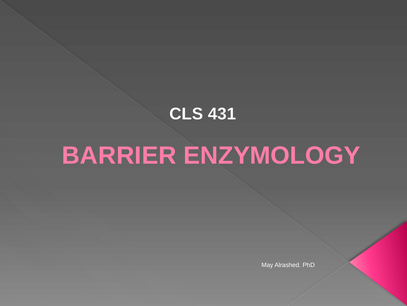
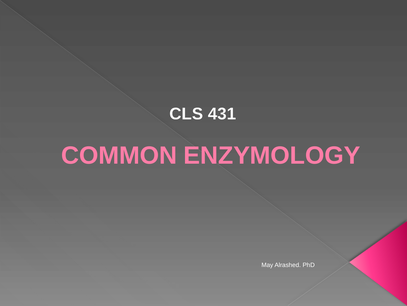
BARRIER: BARRIER -> COMMON
